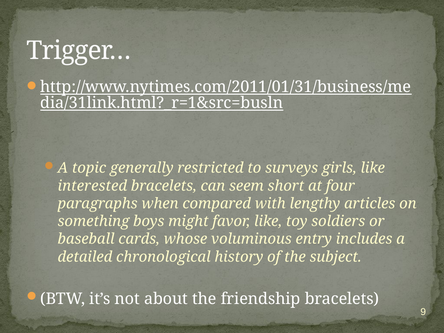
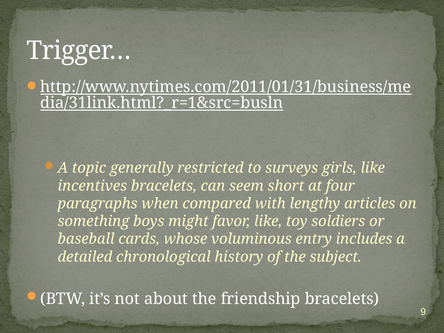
interested: interested -> incentives
